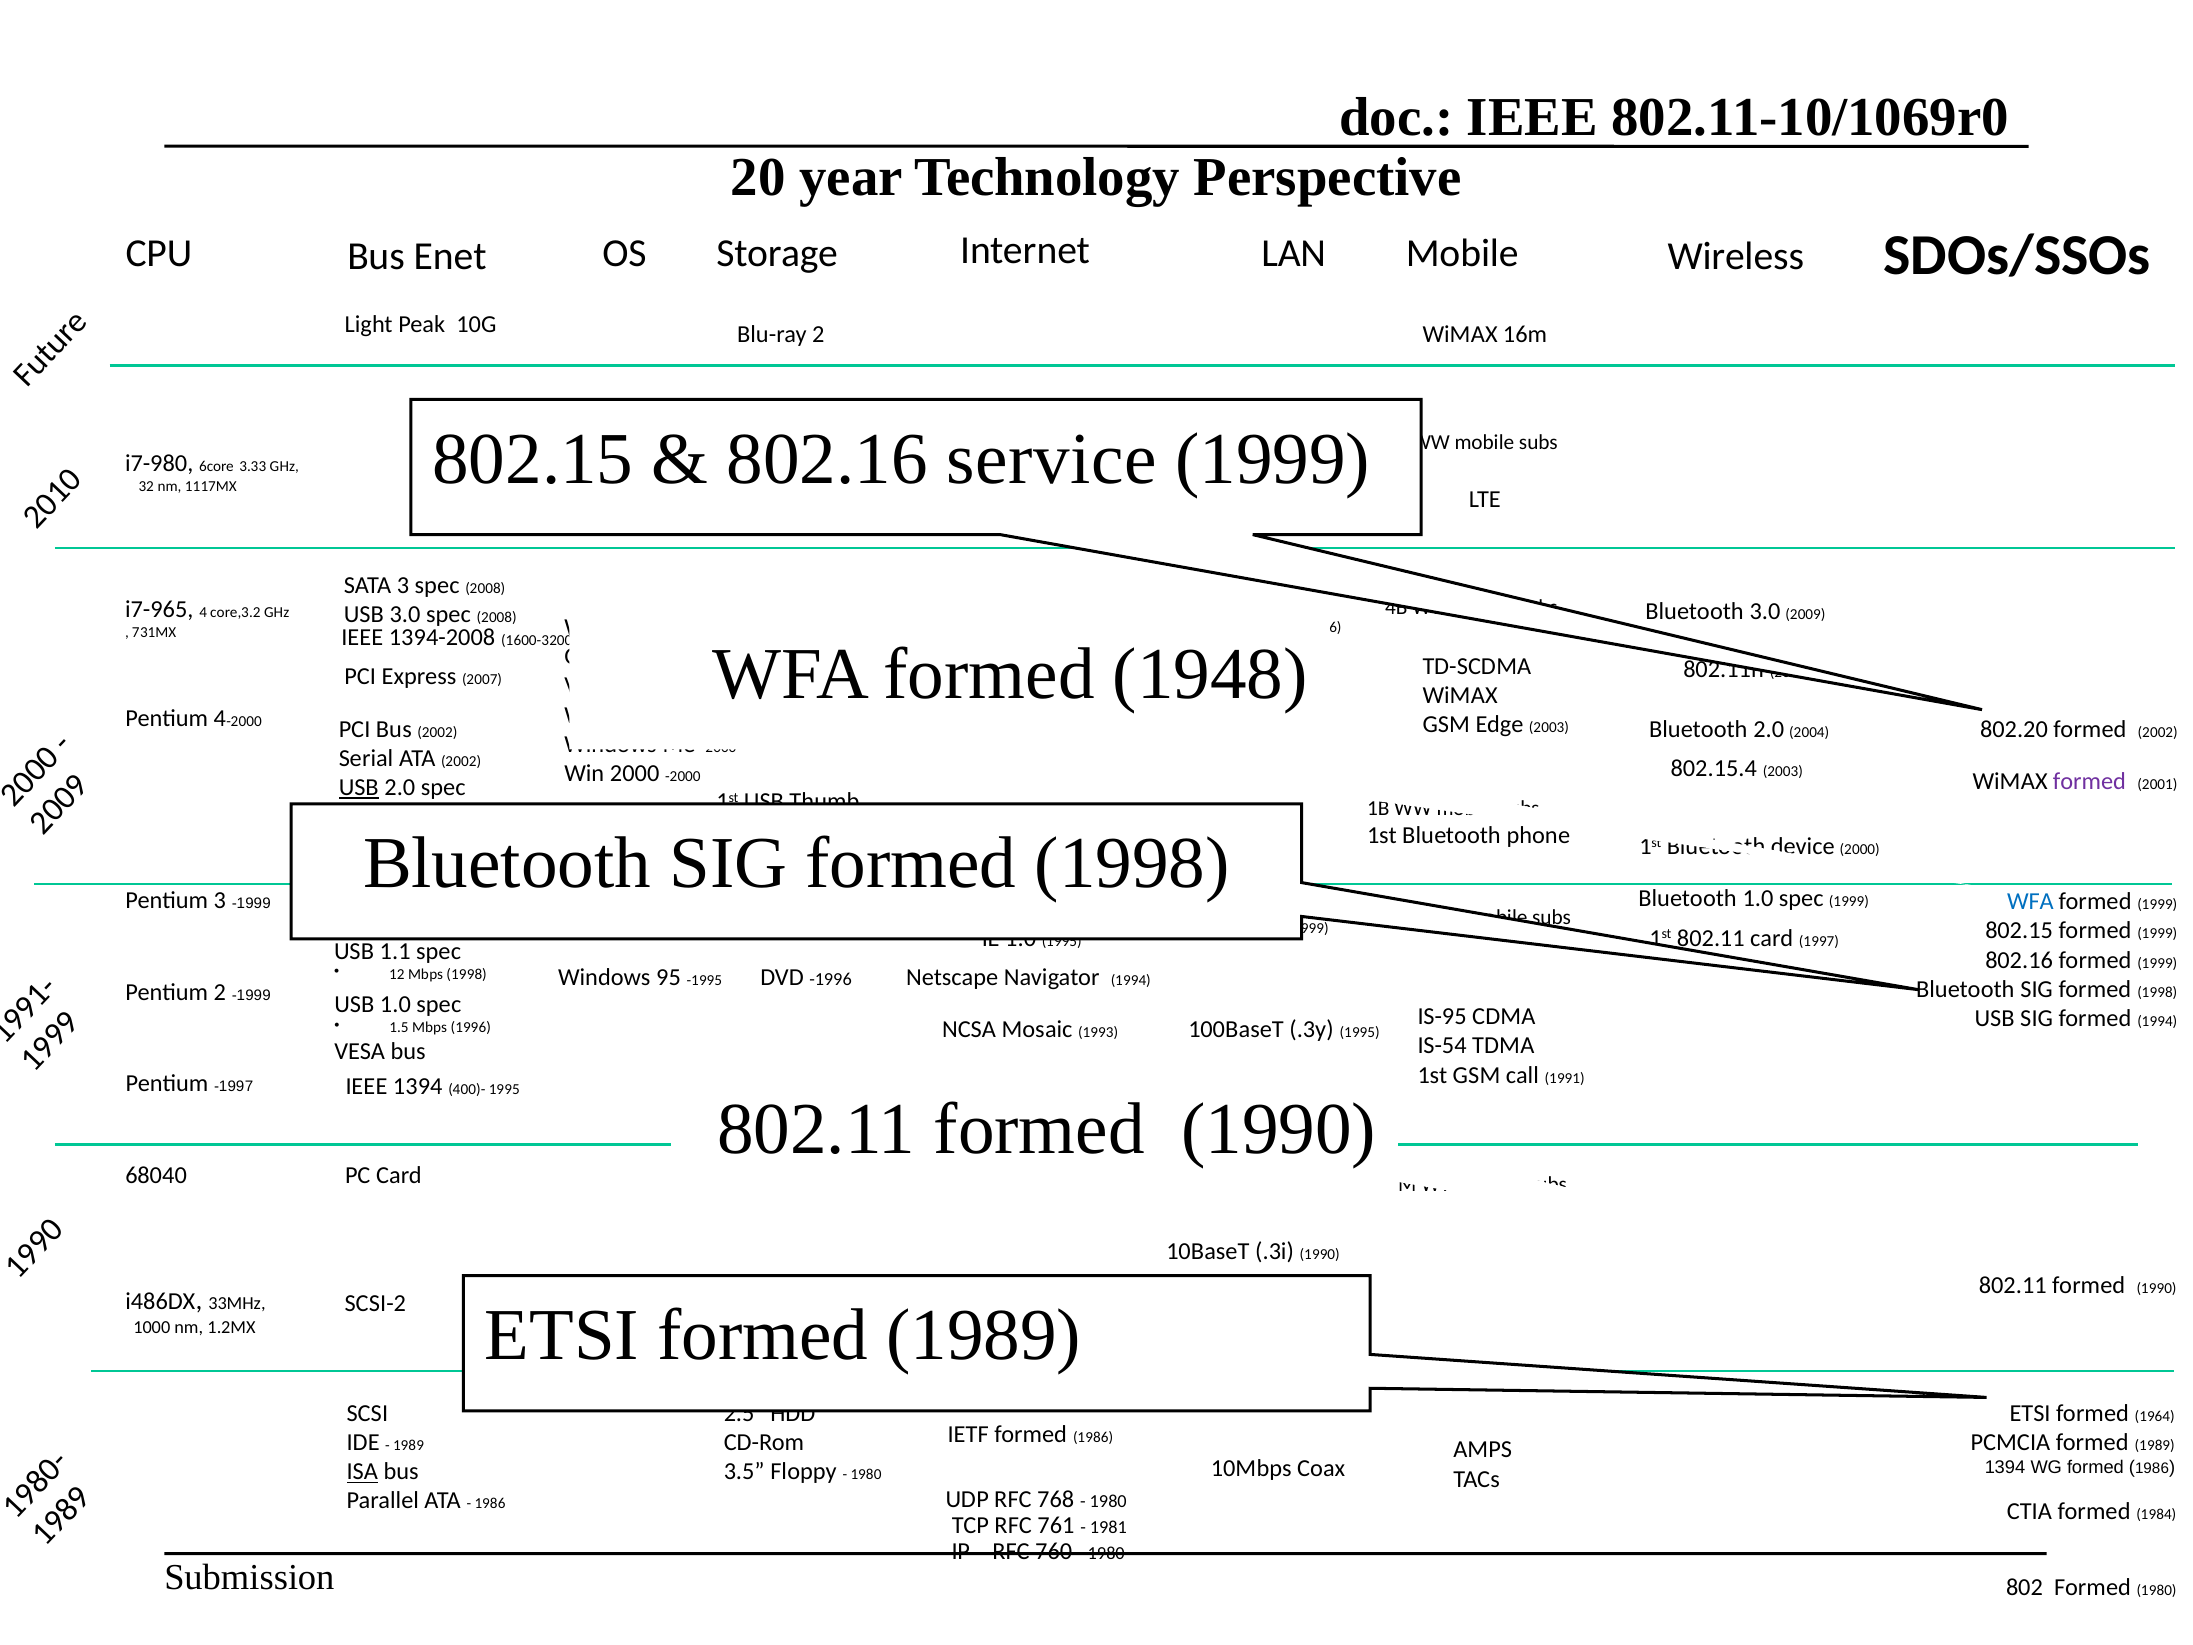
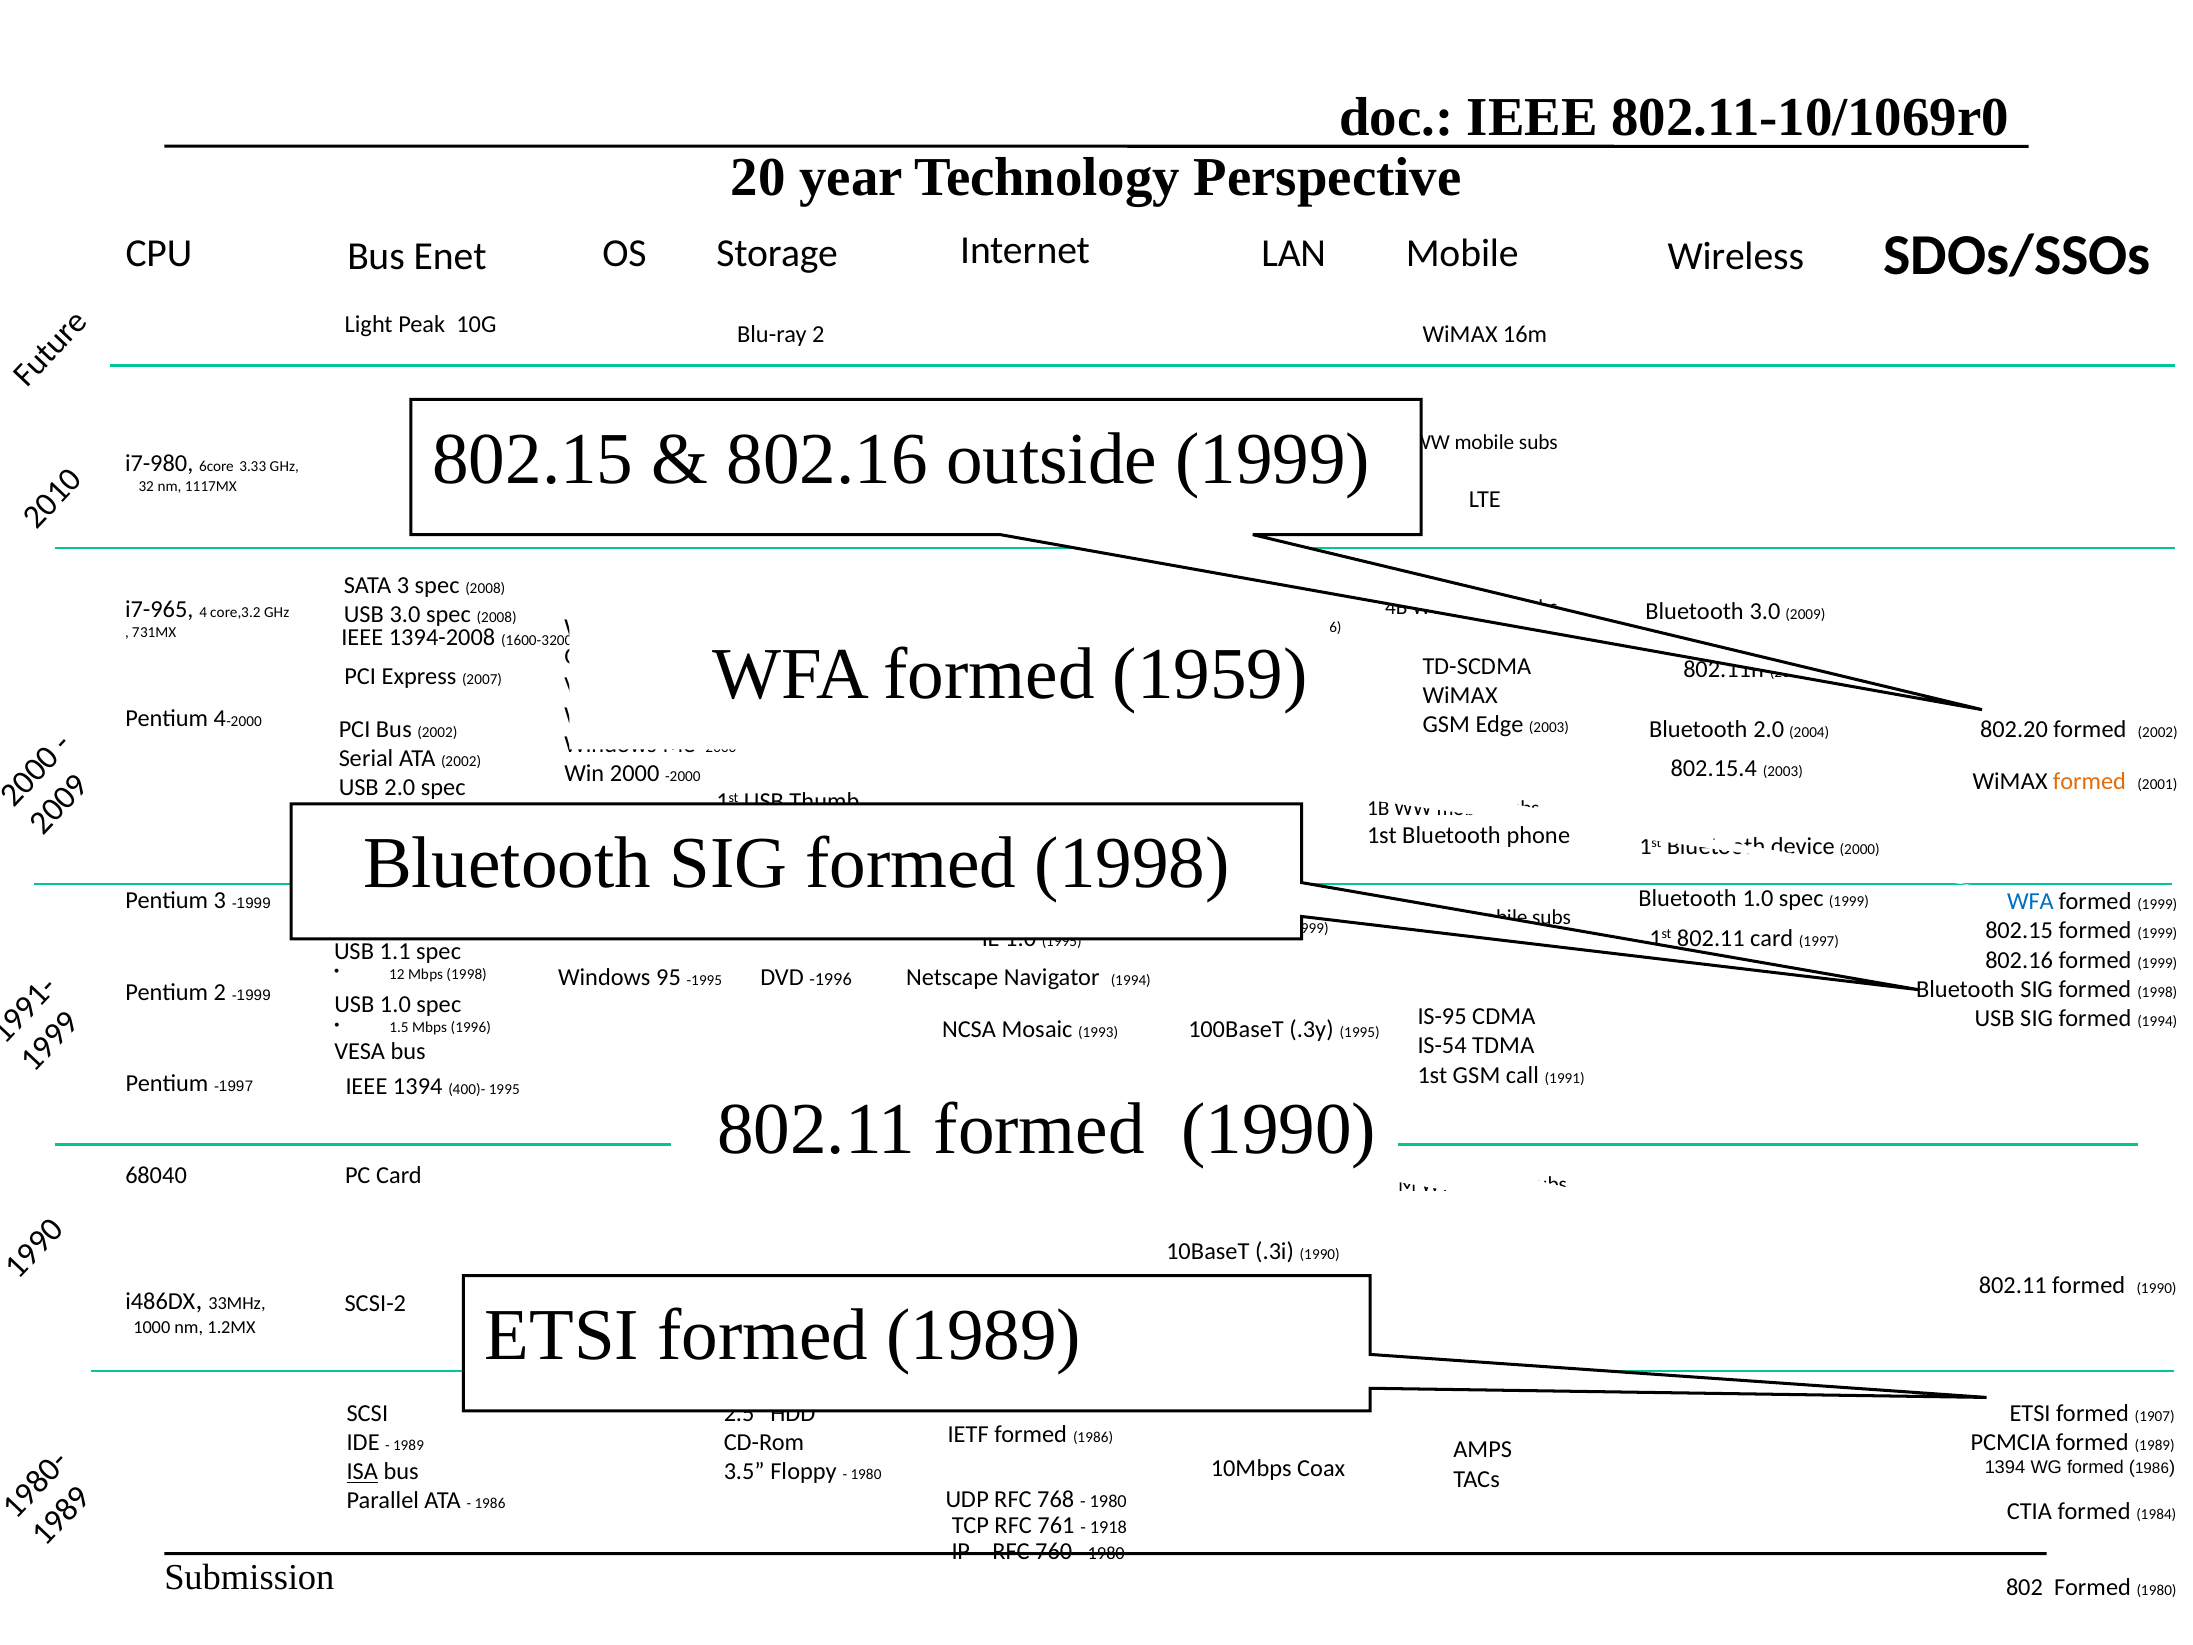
service: service -> outside
1948: 1948 -> 1959
formed at (2089, 782) colour: purple -> orange
USB at (359, 787) underline: present -> none
1964: 1964 -> 1907
1981: 1981 -> 1918
